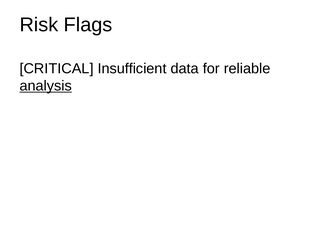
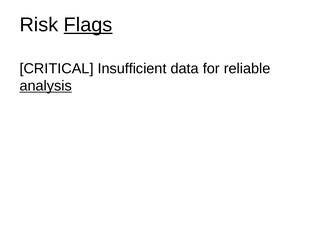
Flags underline: none -> present
